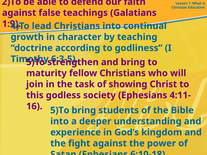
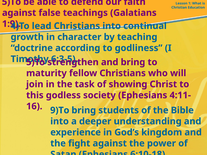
2)To at (11, 2): 2)To -> 5)To
5)To at (60, 110): 5)To -> 9)To
